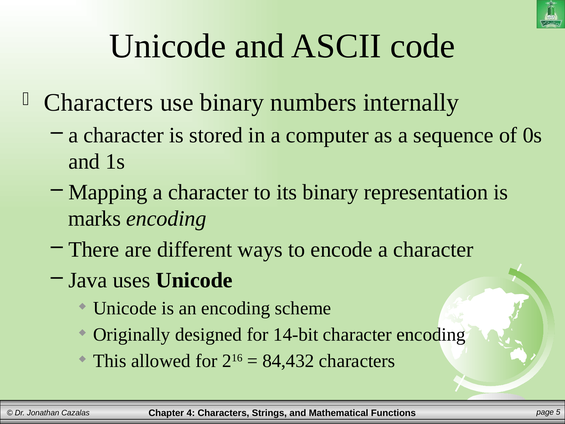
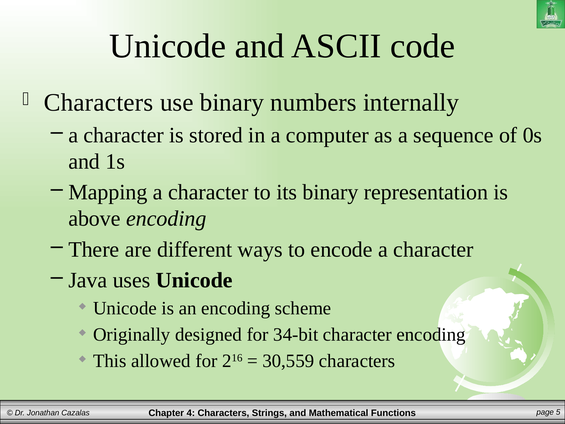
marks: marks -> above
14-bit: 14-bit -> 34-bit
84,432: 84,432 -> 30,559
